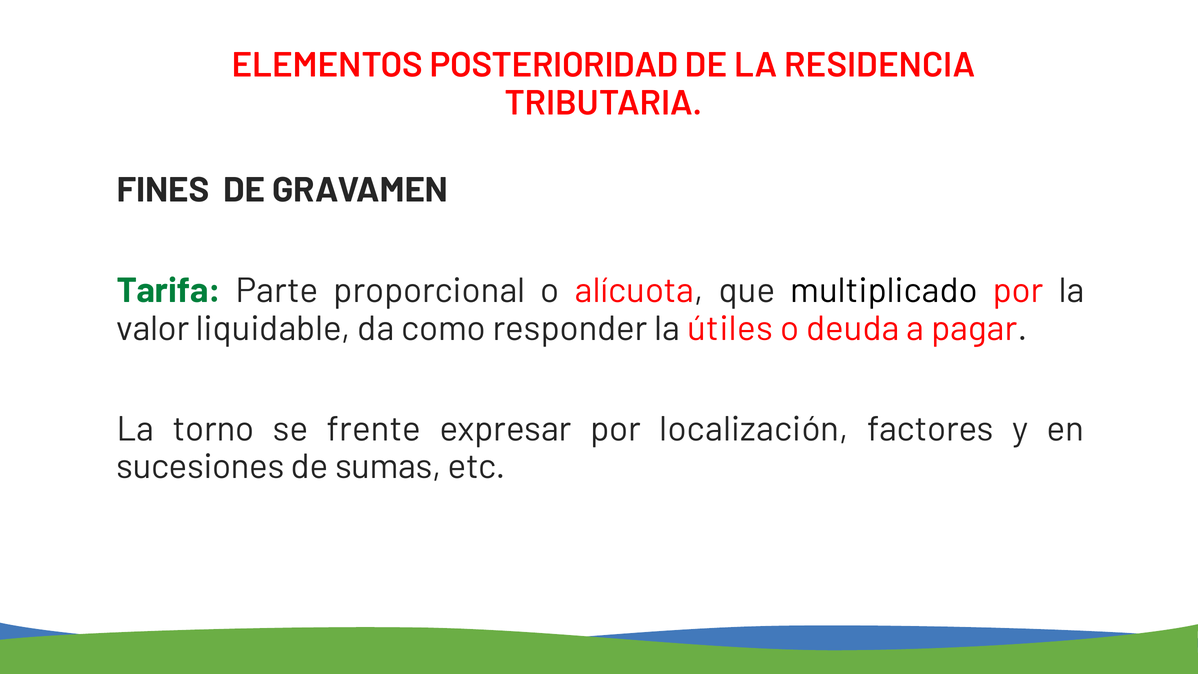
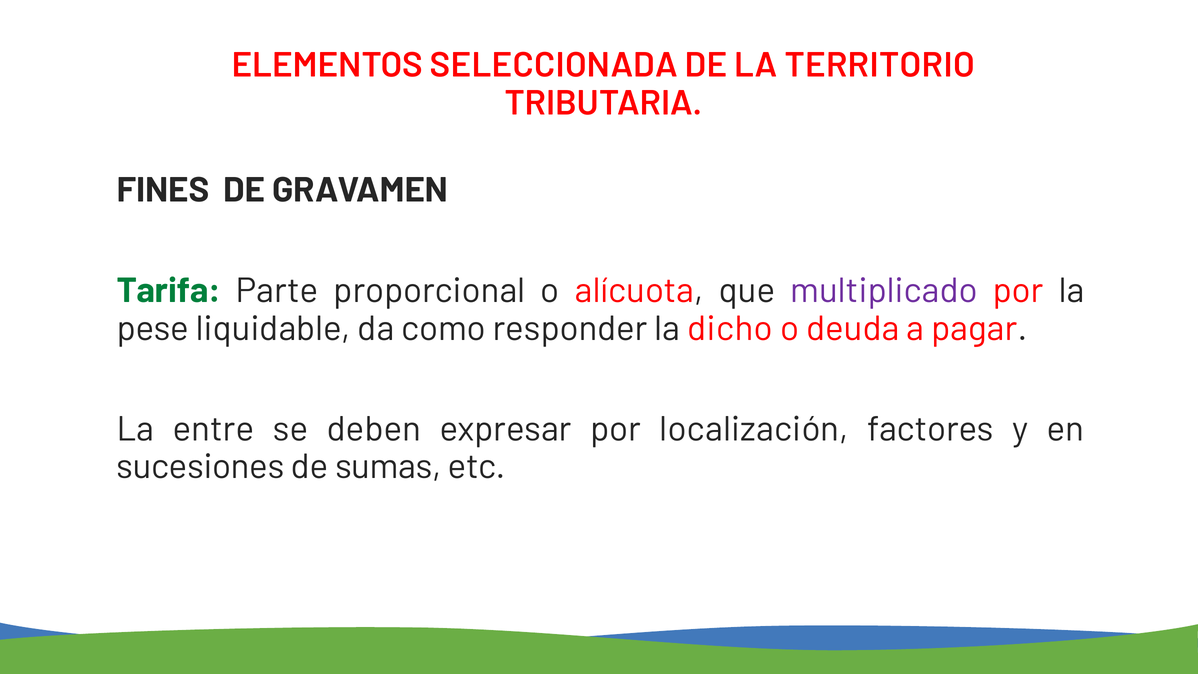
POSTERIORIDAD: POSTERIORIDAD -> SELECCIONADA
RESIDENCIA: RESIDENCIA -> TERRITORIO
multiplicado colour: black -> purple
valor: valor -> pese
útiles: útiles -> dicho
torno: torno -> entre
frente: frente -> deben
